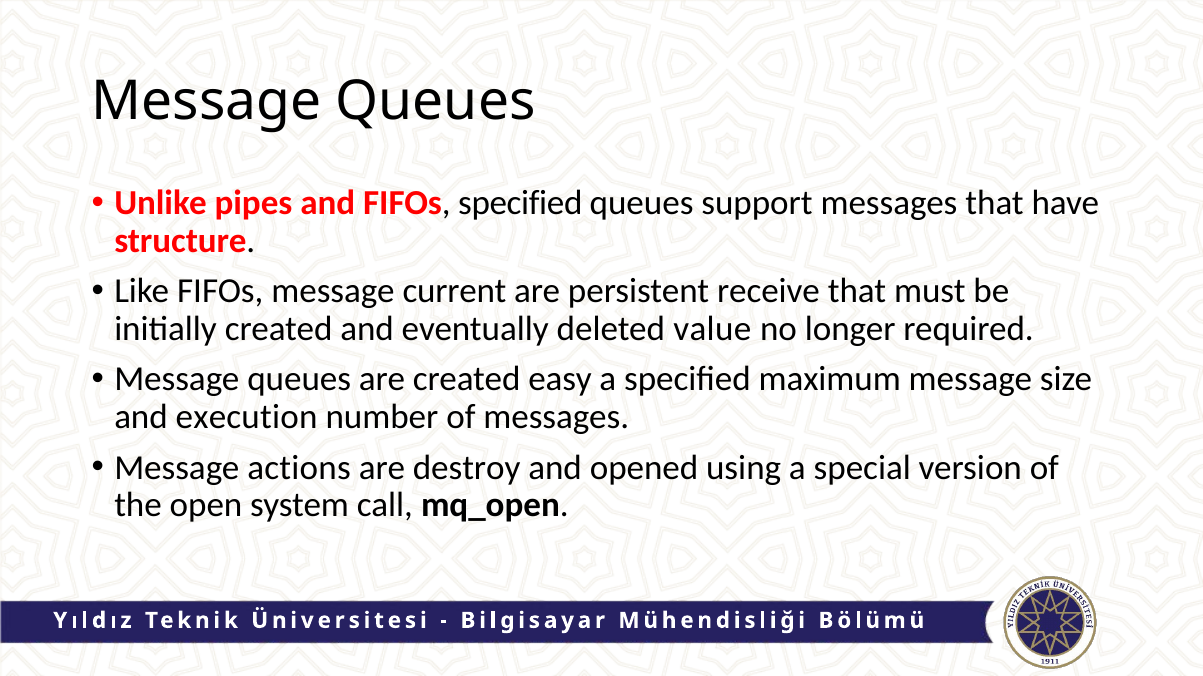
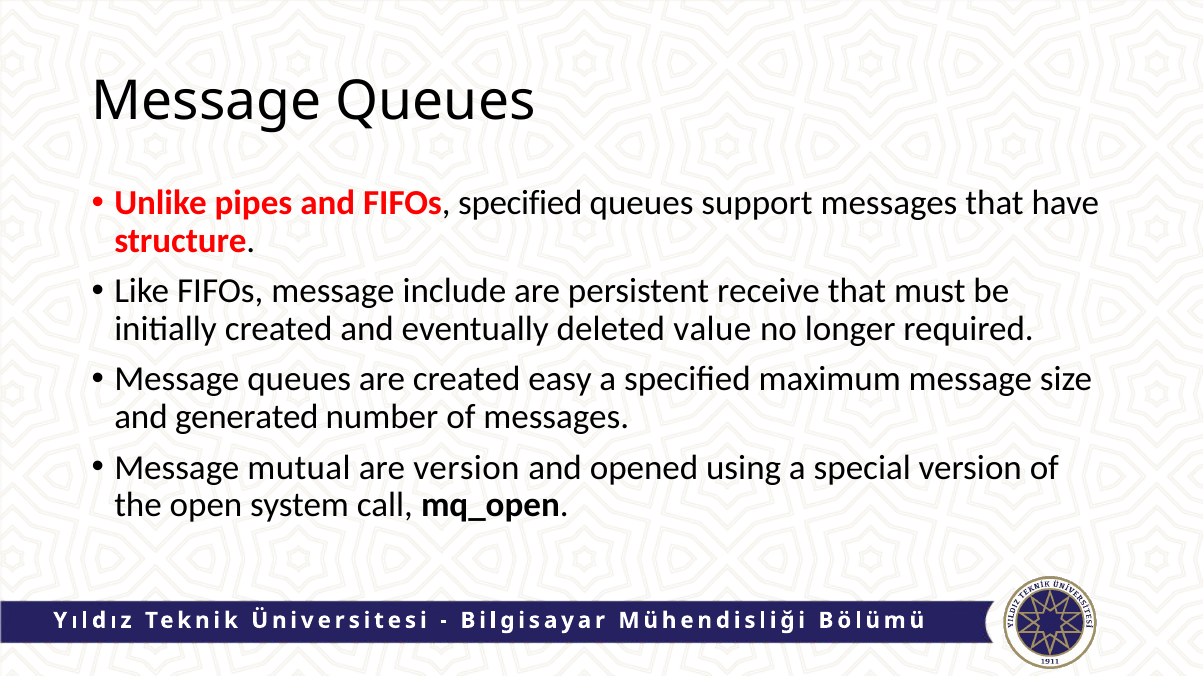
current: current -> include
execution: execution -> generated
actions: actions -> mutual
are destroy: destroy -> version
